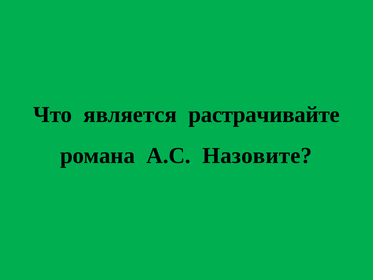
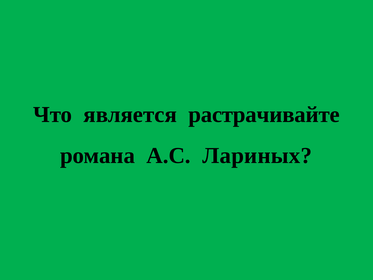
Назовите: Назовите -> Лариных
